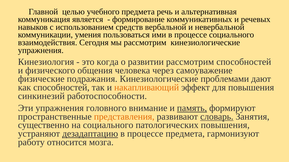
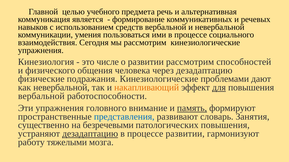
когда: когда -> числе
через самоуважение: самоуважение -> дезадаптацию
как способностей: способностей -> невербальной
для underline: none -> present
синкинезий at (41, 96): синкинезий -> вербальной
представления colour: orange -> blue
словарь underline: present -> none
на социального: социального -> безречевыми
процессе предмета: предмета -> развитии
относится: относится -> тяжелыми
